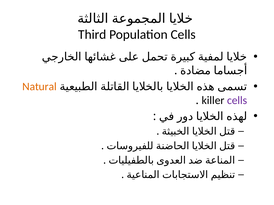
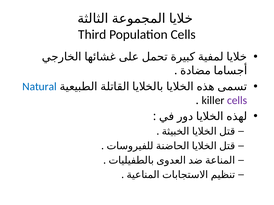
Natural colour: orange -> blue
